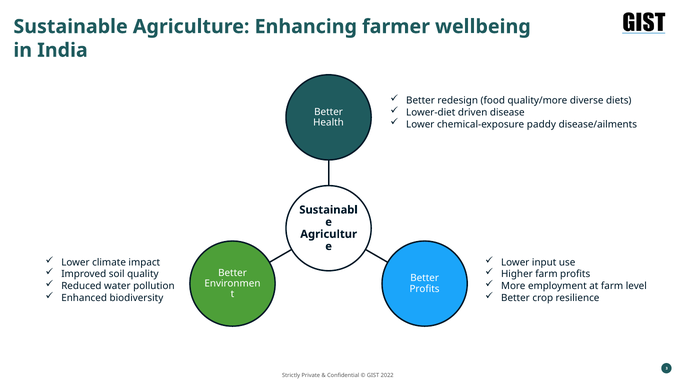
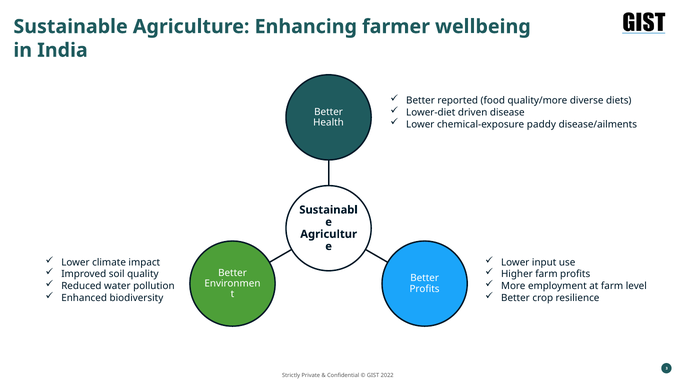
redesign: redesign -> reported
